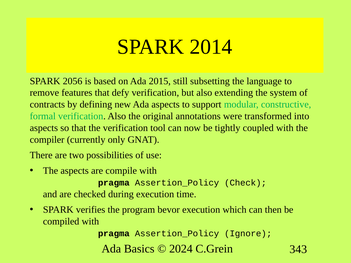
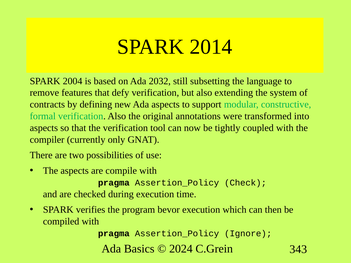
2056: 2056 -> 2004
2015: 2015 -> 2032
